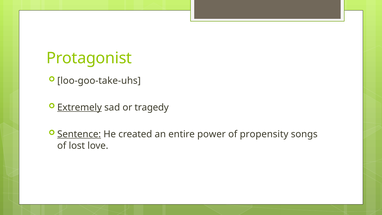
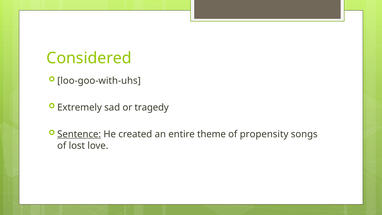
Protagonist: Protagonist -> Considered
loo-goo-take-uhs: loo-goo-take-uhs -> loo-goo-with-uhs
Extremely underline: present -> none
power: power -> theme
